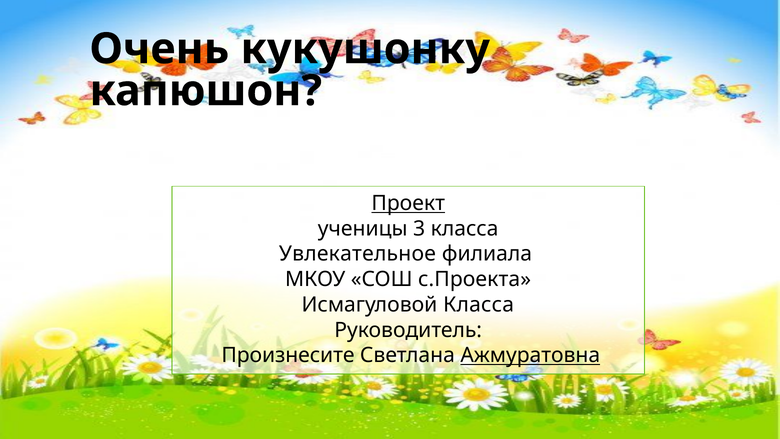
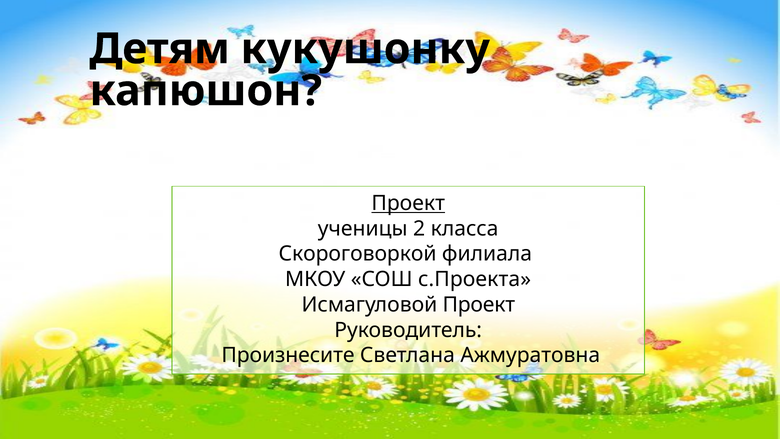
Очень: Очень -> Детям
3: 3 -> 2
Увлекательное: Увлекательное -> Скороговоркой
Исмагуловой Класса: Класса -> Проект
Ажмуратовна underline: present -> none
